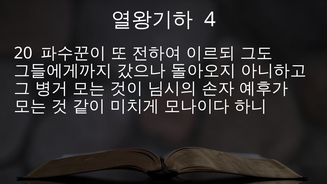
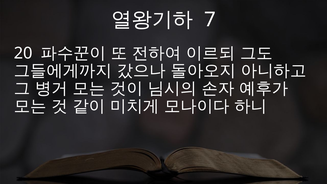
4: 4 -> 7
